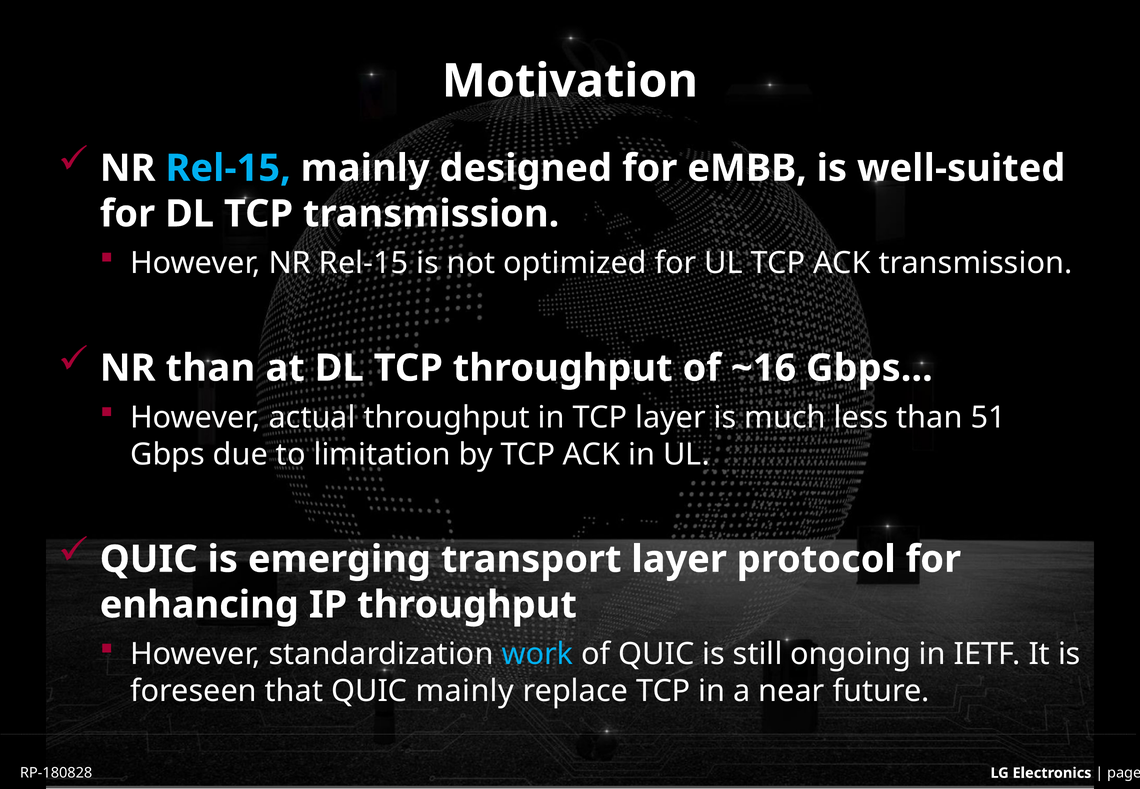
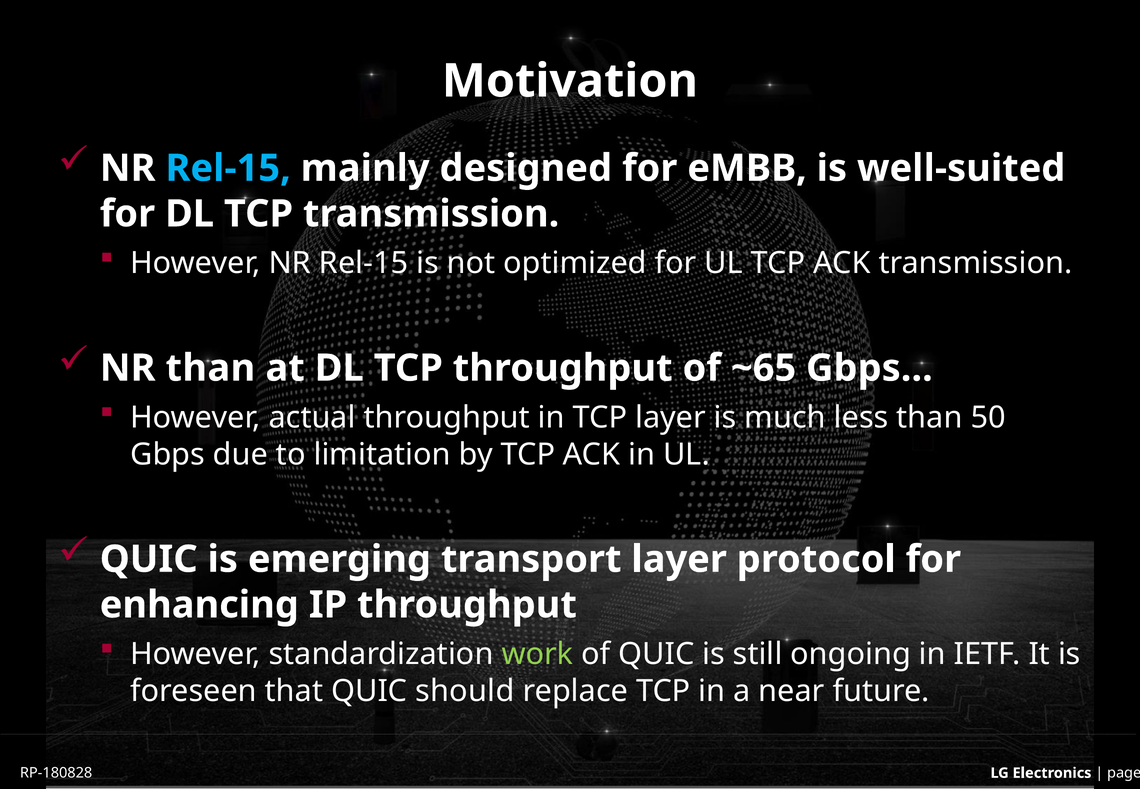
~16: ~16 -> ~65
51: 51 -> 50
work colour: light blue -> light green
QUIC mainly: mainly -> should
